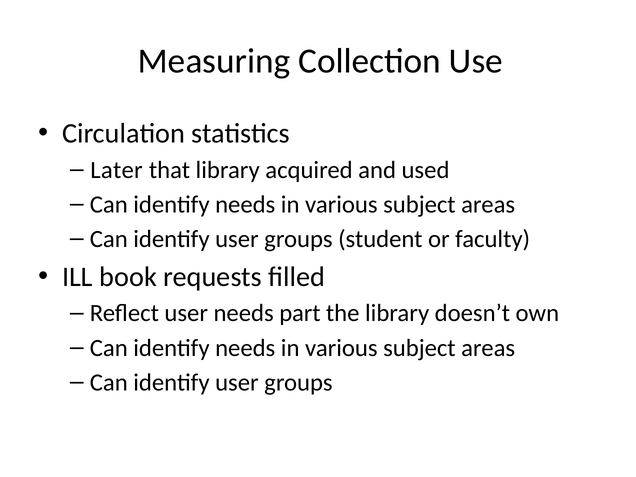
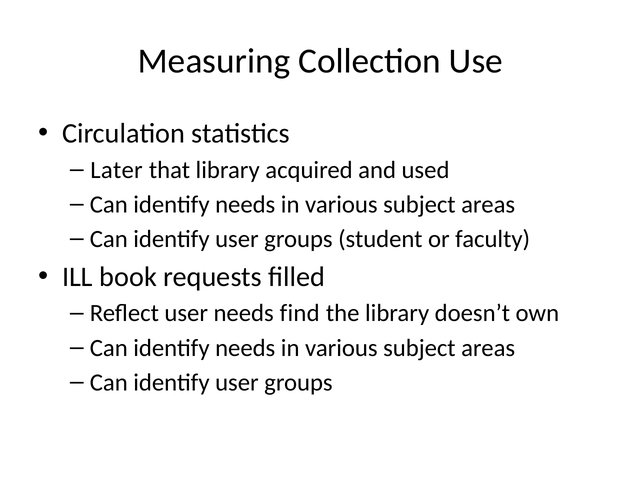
part: part -> find
